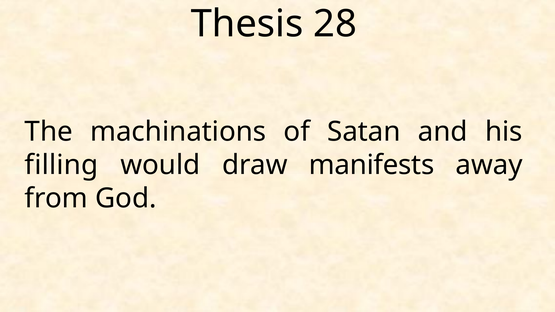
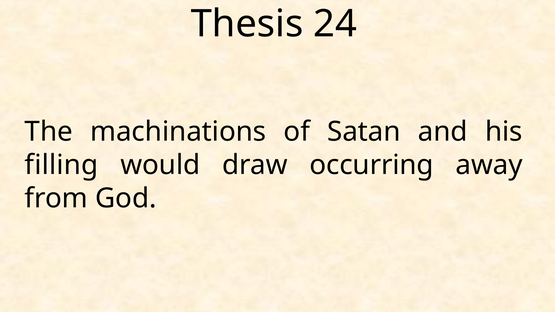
28: 28 -> 24
manifests: manifests -> occurring
